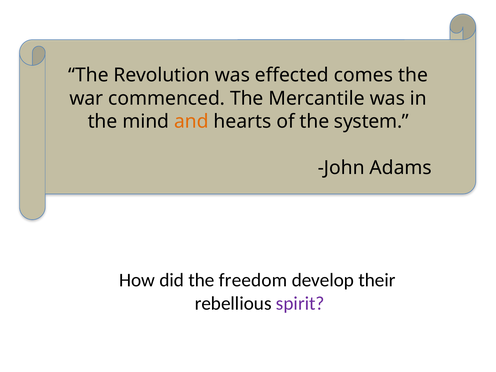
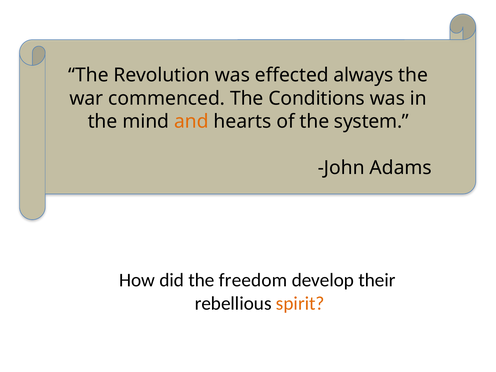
comes: comes -> always
Mercantile: Mercantile -> Conditions
spirit colour: purple -> orange
